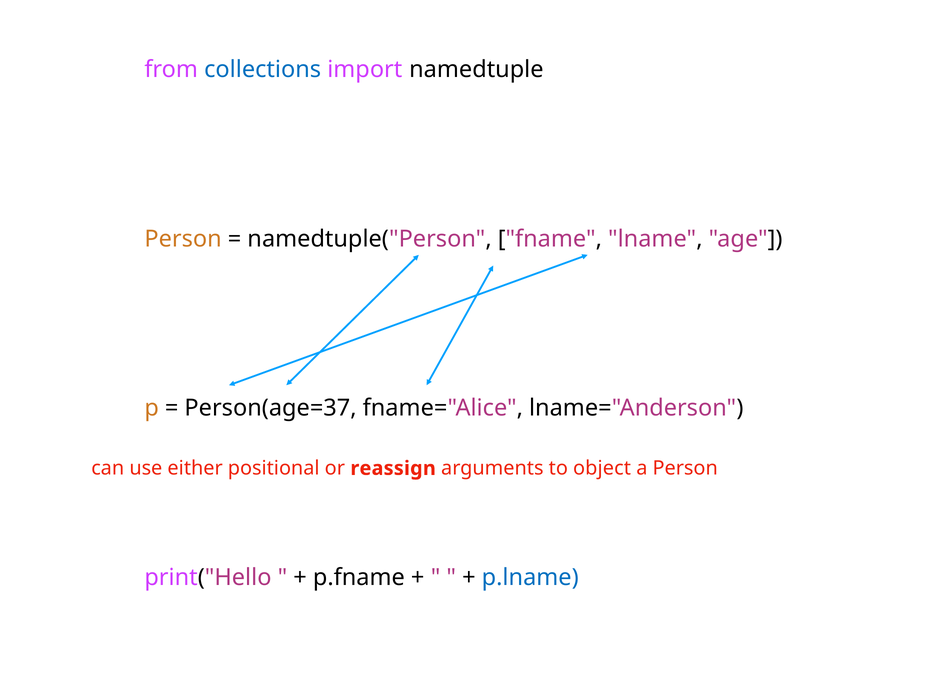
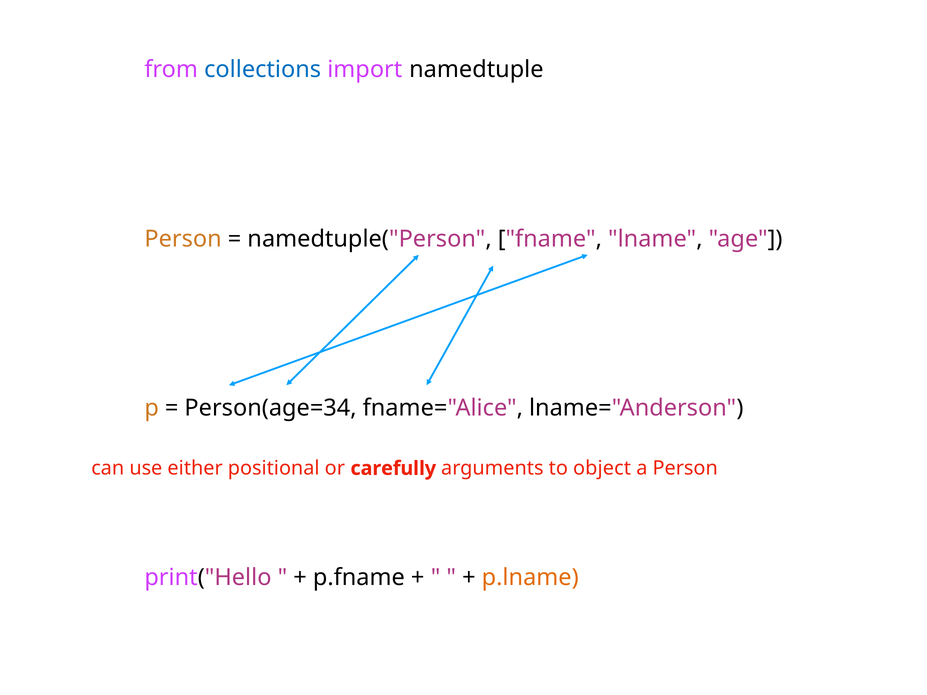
Person(age=37: Person(age=37 -> Person(age=34
reassign: reassign -> carefully
p.lname colour: blue -> orange
